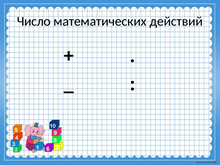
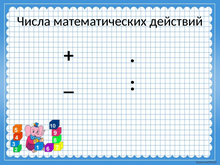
Число: Число -> Числа
